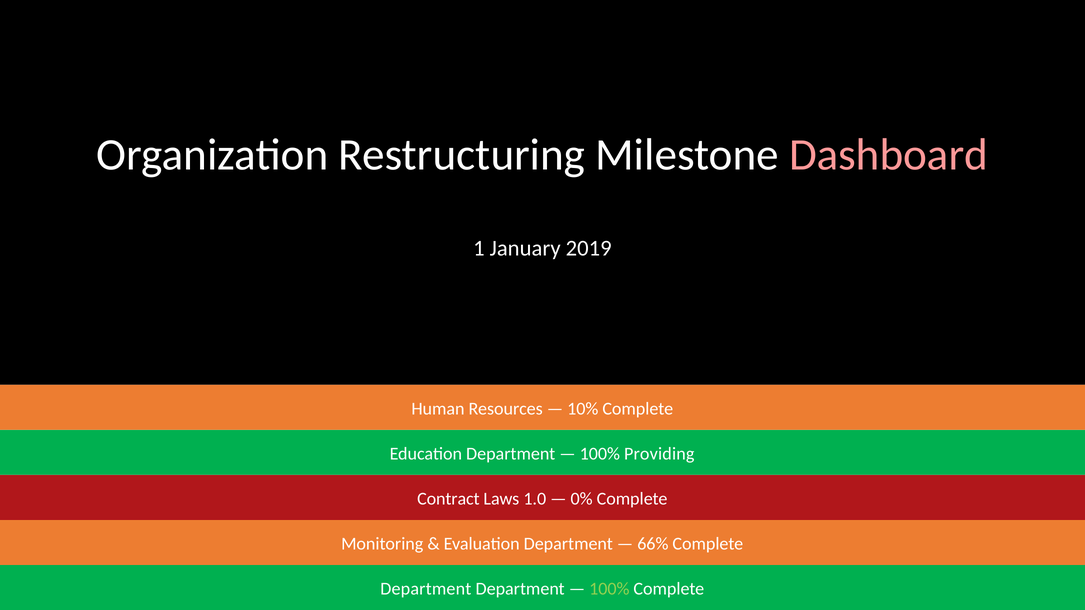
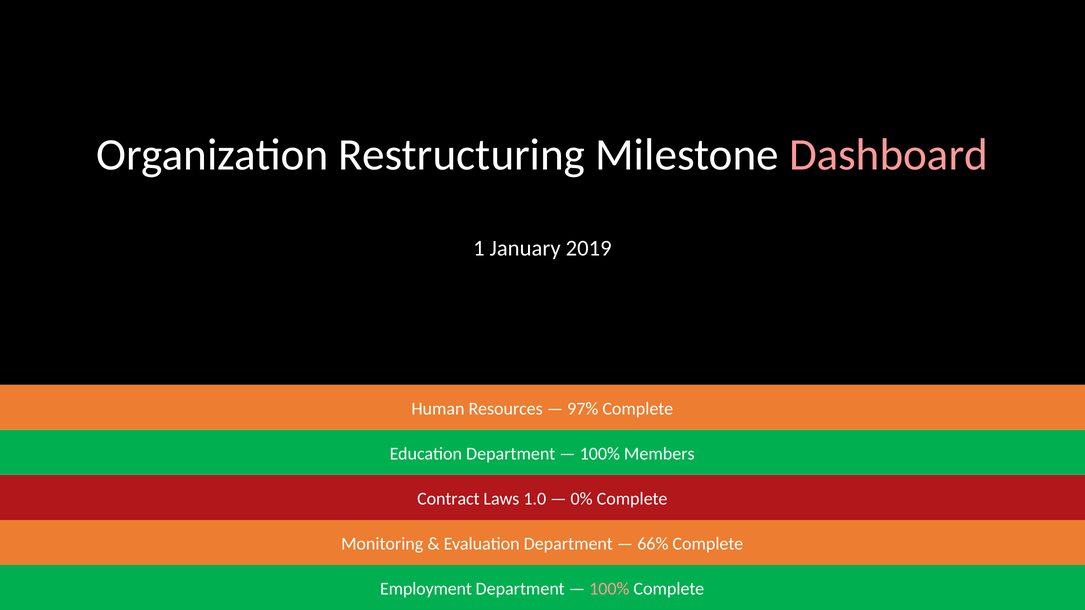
10%: 10% -> 97%
Providing: Providing -> Members
Department at (426, 589): Department -> Employment
100% at (609, 589) colour: light green -> pink
